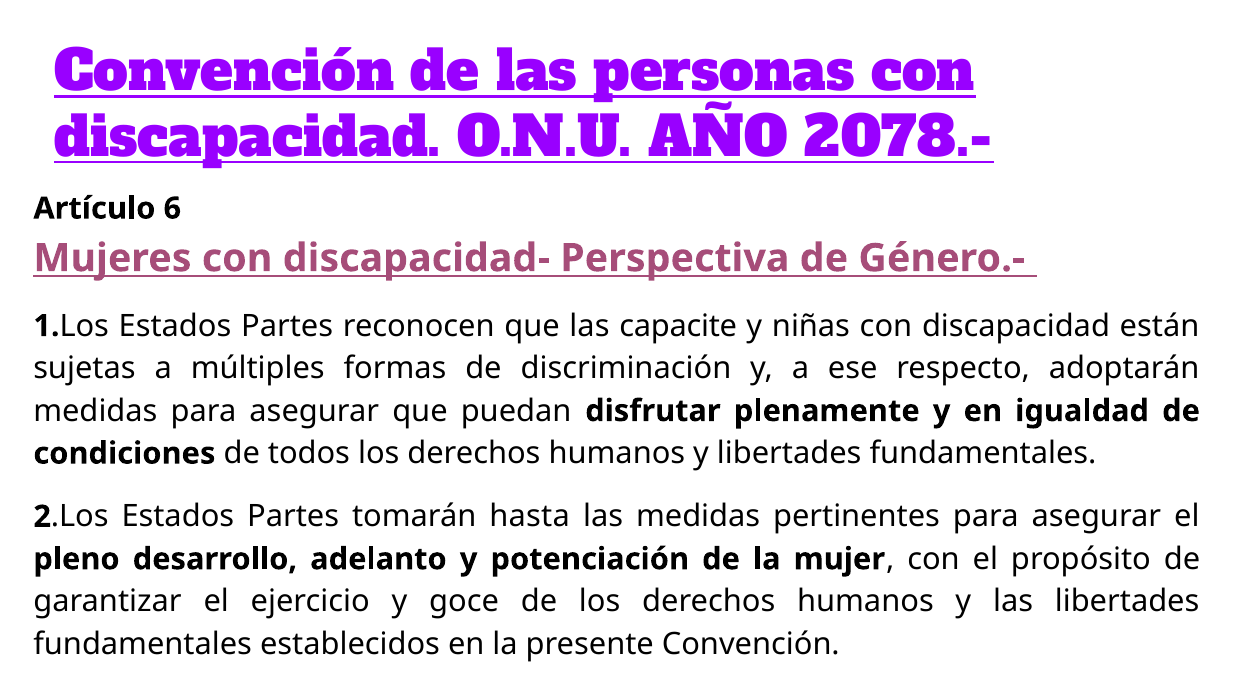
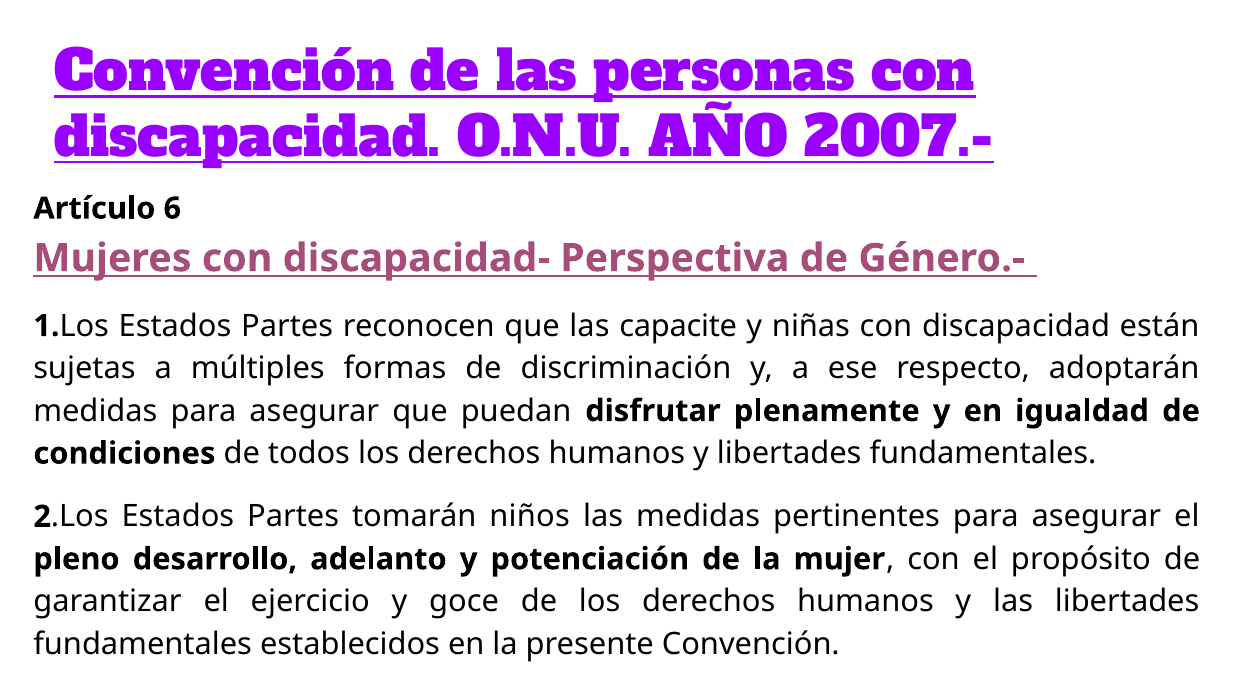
2078.-: 2078.- -> 2007.-
hasta: hasta -> niños
